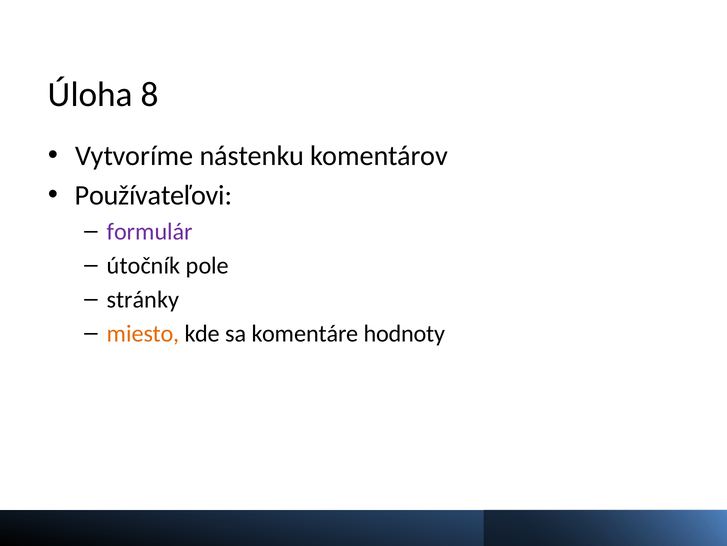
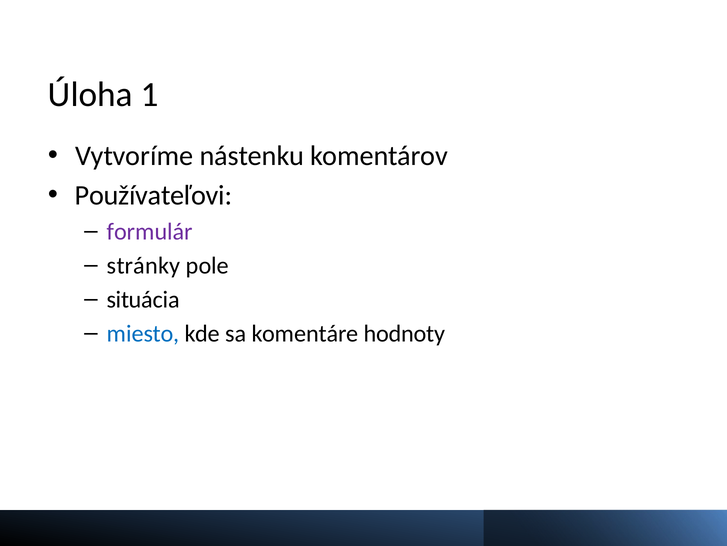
8: 8 -> 1
útočník: útočník -> stránky
stránky: stránky -> situácia
miesto colour: orange -> blue
